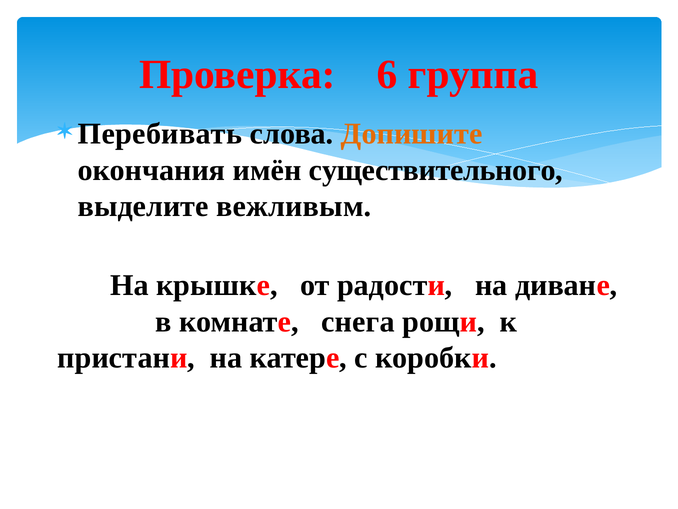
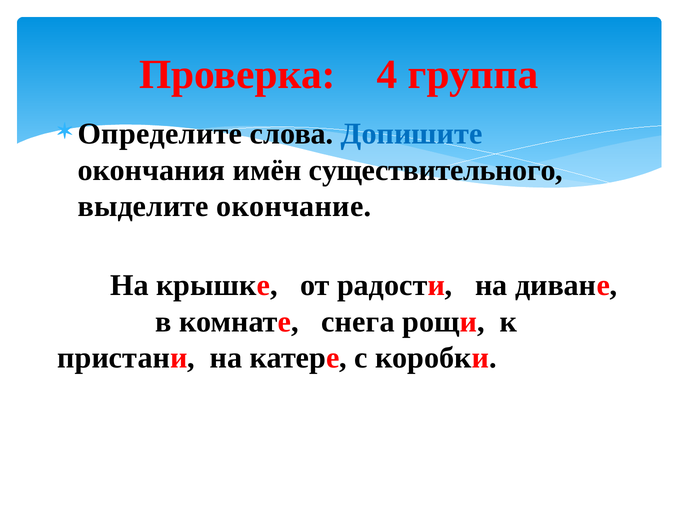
6: 6 -> 4
Перебивать: Перебивать -> Определите
Допишите colour: orange -> blue
вежливым: вежливым -> окончание
